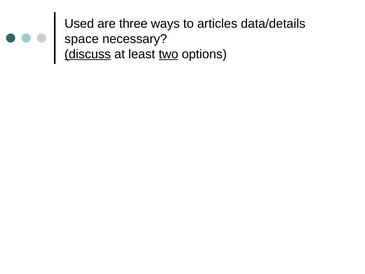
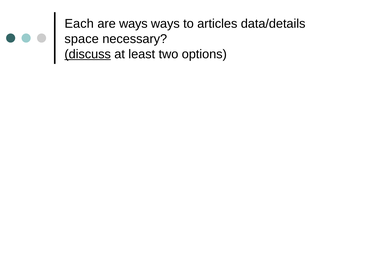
Used: Used -> Each
are three: three -> ways
two underline: present -> none
